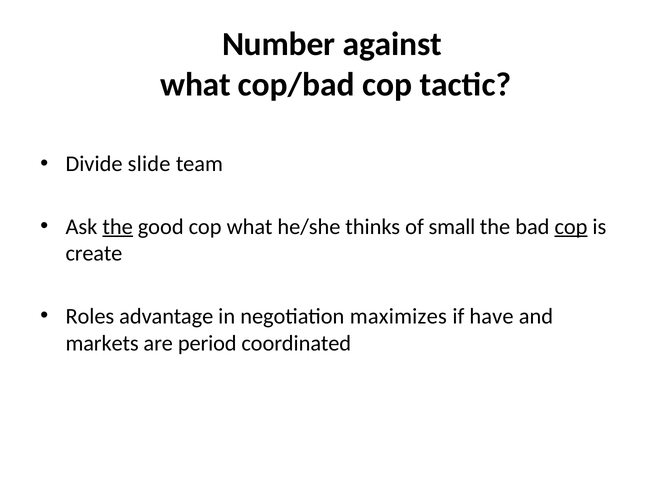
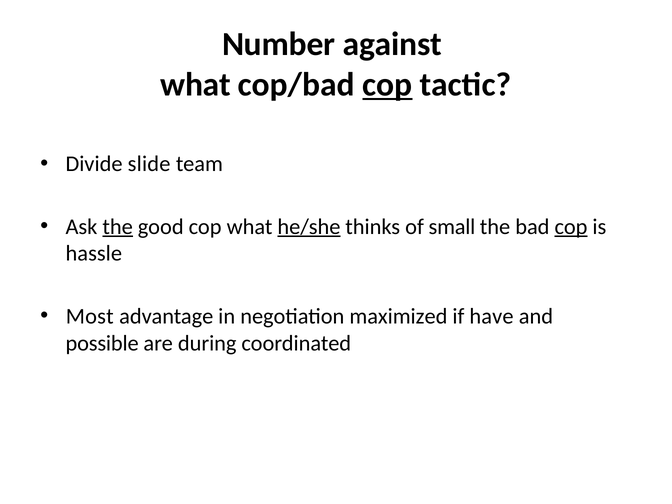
cop at (387, 85) underline: none -> present
he/she underline: none -> present
create: create -> hassle
Roles: Roles -> Most
maximizes: maximizes -> maximized
markets: markets -> possible
period: period -> during
